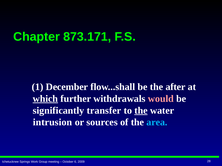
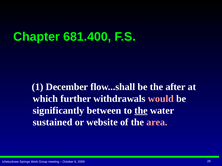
873.171: 873.171 -> 681.400
which underline: present -> none
transfer: transfer -> between
intrusion: intrusion -> sustained
sources: sources -> website
area colour: light blue -> pink
